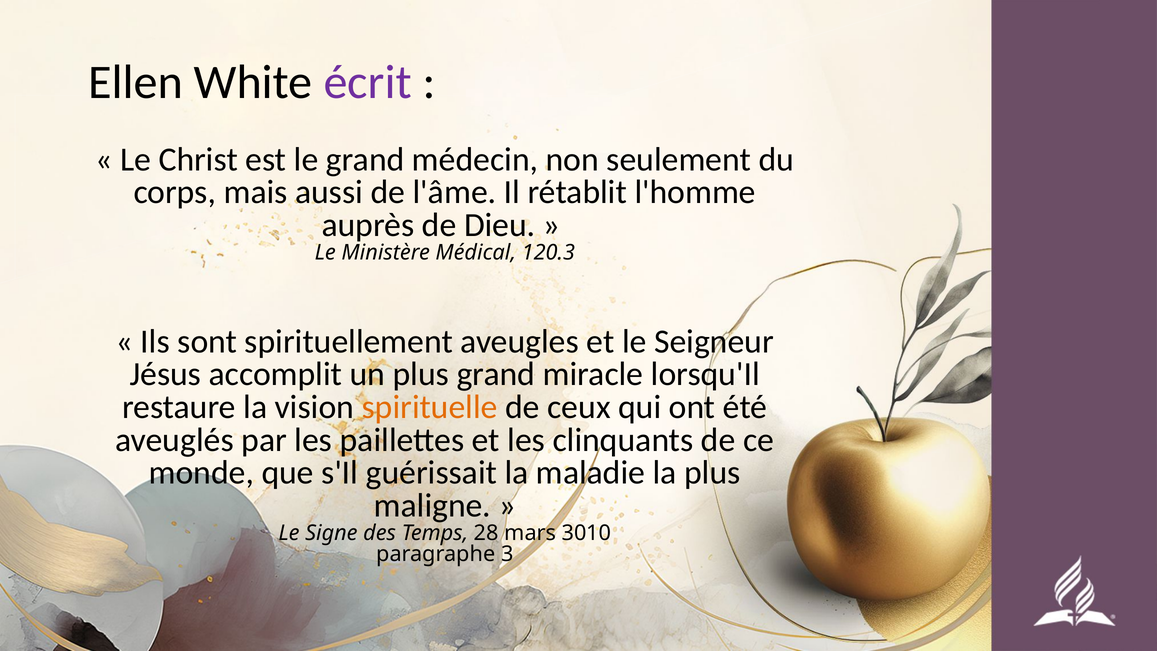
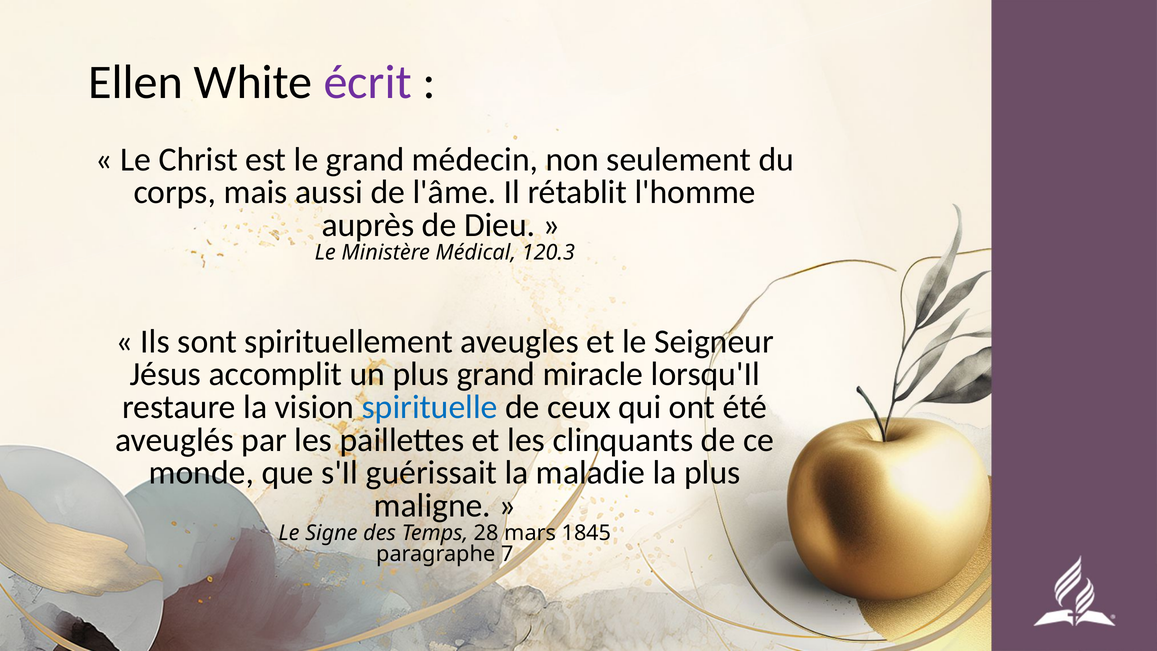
spirituelle colour: orange -> blue
3010: 3010 -> 1845
3: 3 -> 7
